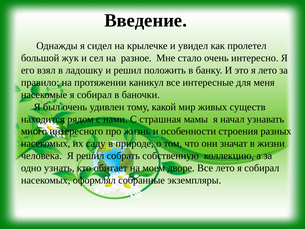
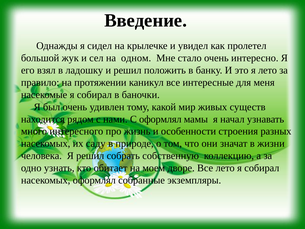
разное: разное -> одном
С страшная: страшная -> оформлял
